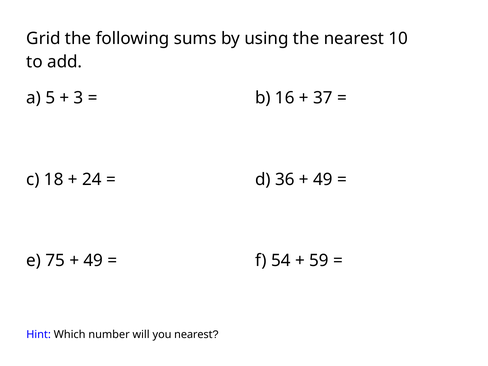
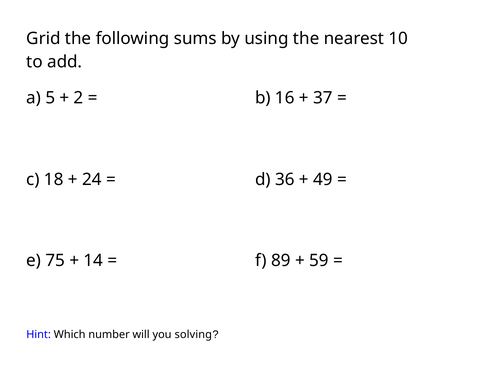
3: 3 -> 2
49 at (93, 261): 49 -> 14
54: 54 -> 89
you nearest: nearest -> solving
